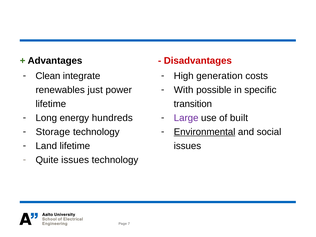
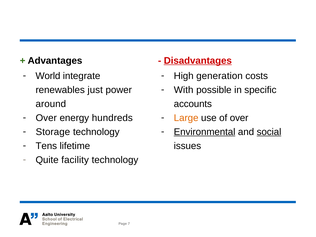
Disadvantages underline: none -> present
Clean: Clean -> World
lifetime at (51, 104): lifetime -> around
transition: transition -> accounts
Long at (46, 118): Long -> Over
Large colour: purple -> orange
of built: built -> over
social underline: none -> present
Land: Land -> Tens
Quite issues: issues -> facility
